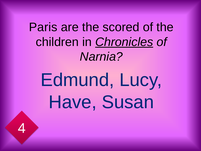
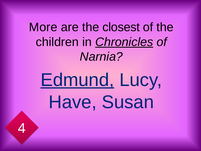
Paris: Paris -> More
scored: scored -> closest
Edmund underline: none -> present
